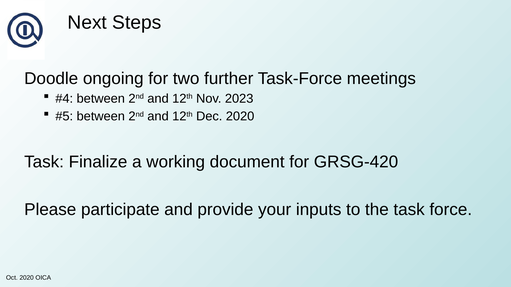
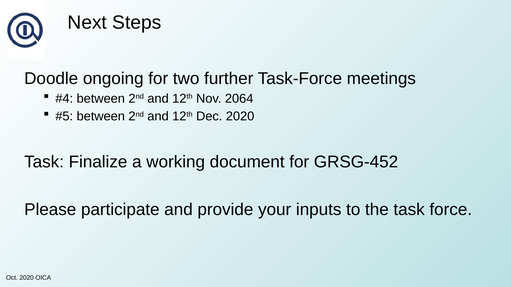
2023: 2023 -> 2064
GRSG-420: GRSG-420 -> GRSG-452
